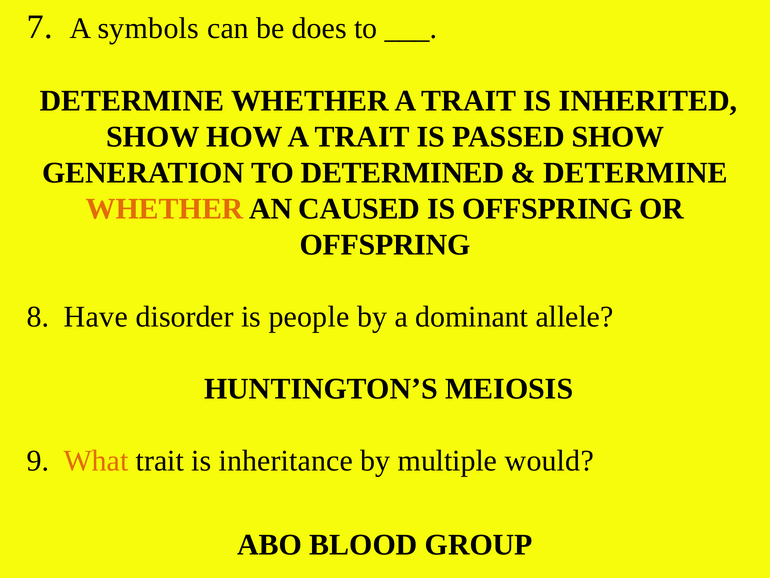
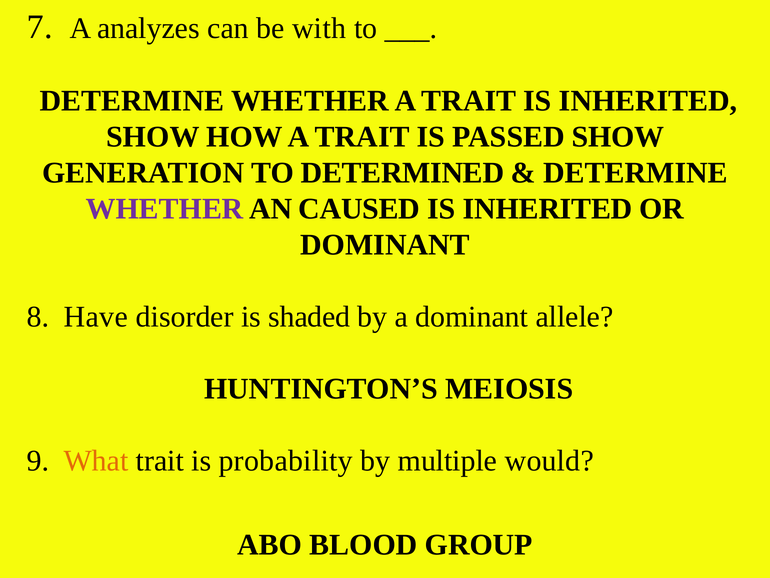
symbols: symbols -> analyzes
does: does -> with
WHETHER at (165, 209) colour: orange -> purple
OFFSPRING at (548, 209): OFFSPRING -> INHERITED
OFFSPRING at (385, 245): OFFSPRING -> DOMINANT
people: people -> shaded
inheritance: inheritance -> probability
